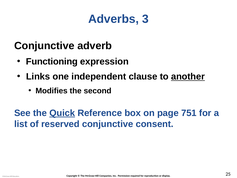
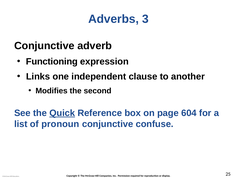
another underline: present -> none
751: 751 -> 604
reserved: reserved -> pronoun
consent: consent -> confuse
